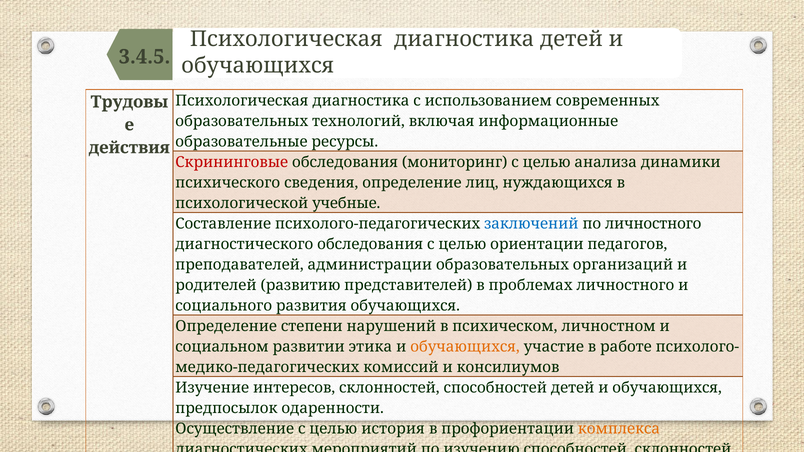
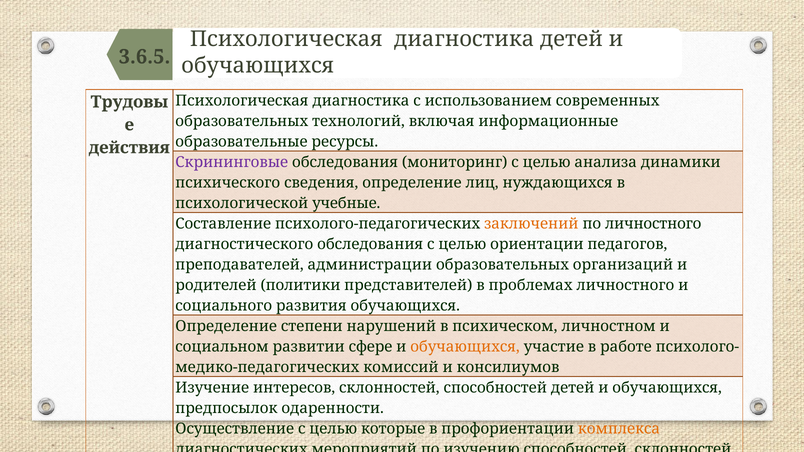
3.4.5: 3.4.5 -> 3.6.5
Скрининговые colour: red -> purple
заключений colour: blue -> orange
развитию: развитию -> политики
этика: этика -> сфере
история: история -> которые
